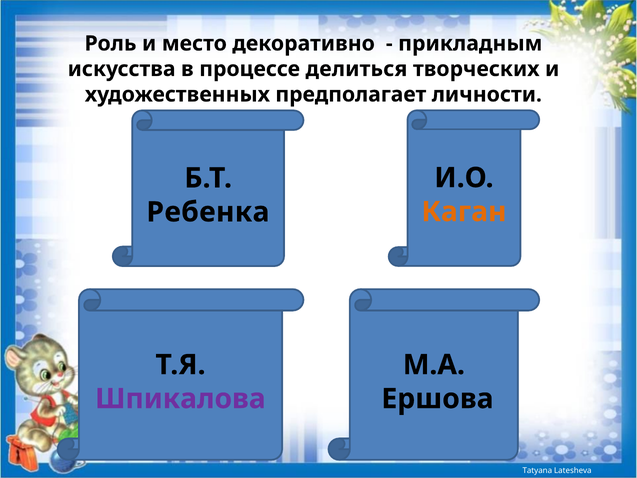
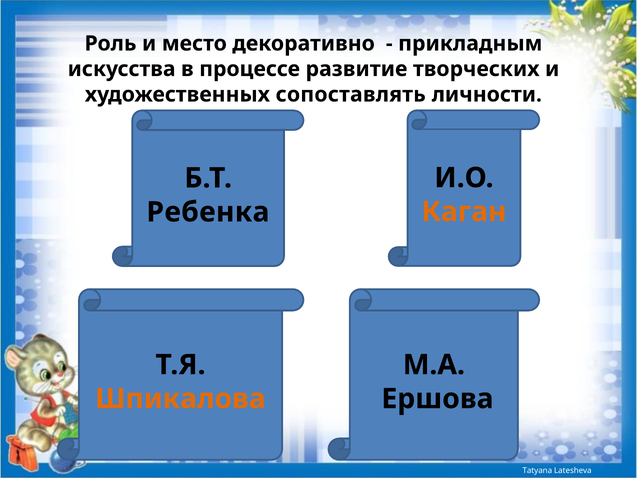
делиться: делиться -> развитие
предполагает: предполагает -> сопоставлять
Шпикалова colour: purple -> orange
